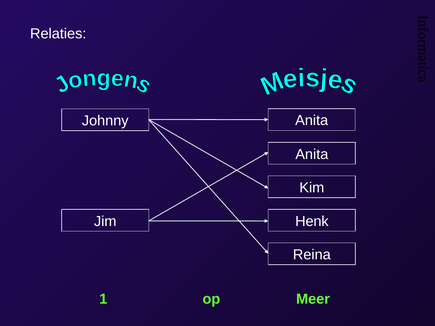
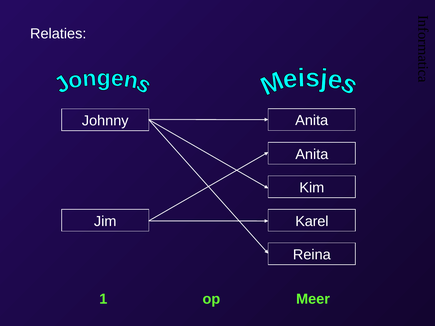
Henk: Henk -> Karel
